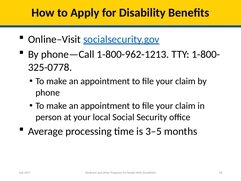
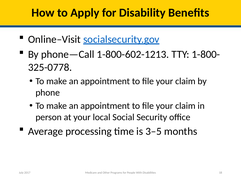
1-800-962-1213: 1-800-962-1213 -> 1-800-602-1213
